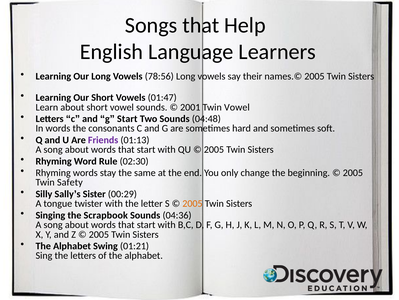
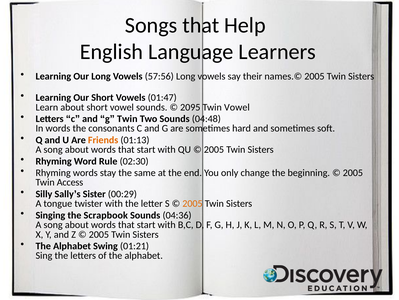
78:56: 78:56 -> 57:56
2001: 2001 -> 2095
g Start: Start -> Twin
Friends colour: purple -> orange
Safety: Safety -> Access
